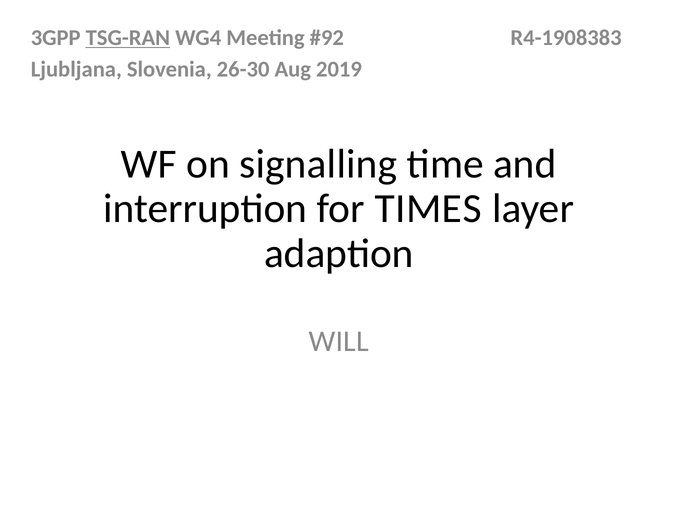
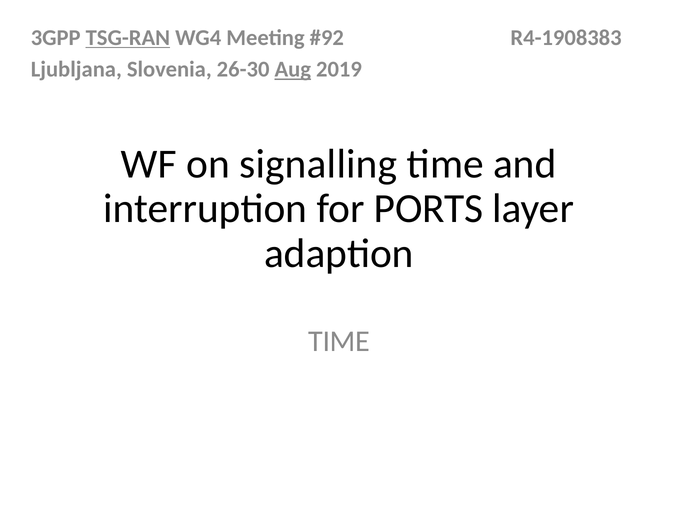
Aug underline: none -> present
TIMES: TIMES -> PORTS
WILL at (339, 342): WILL -> TIME
